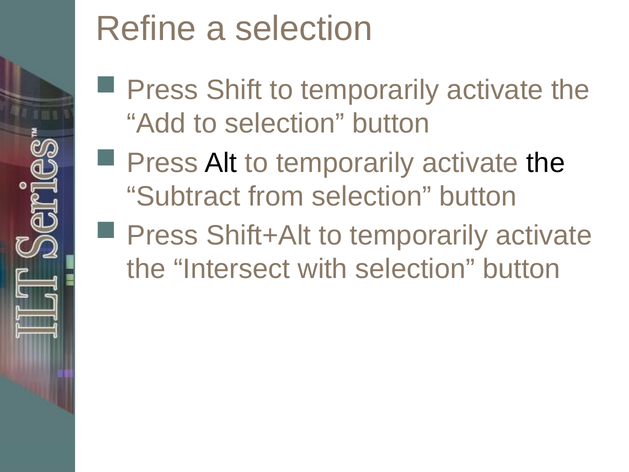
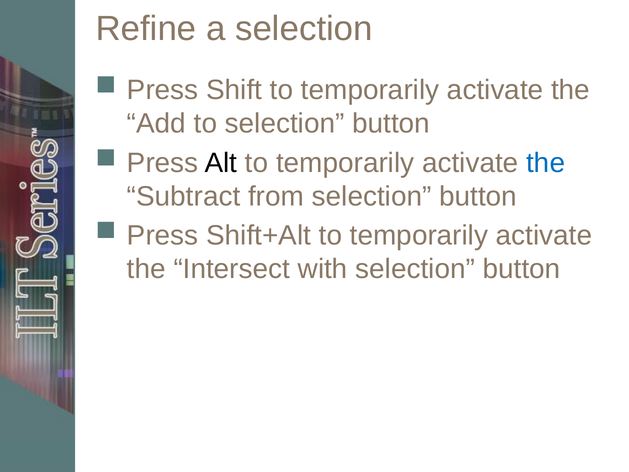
the at (546, 163) colour: black -> blue
